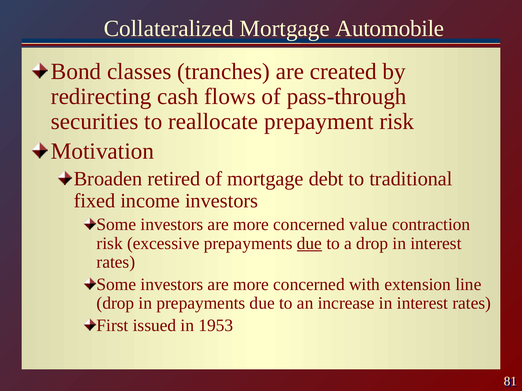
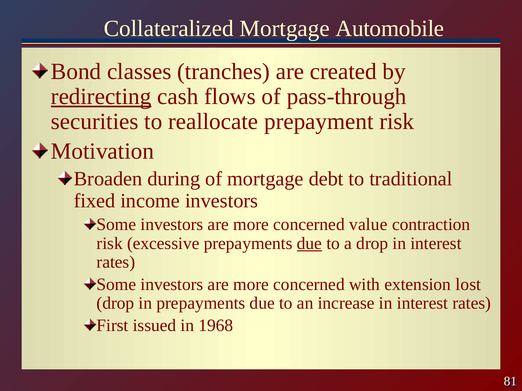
redirecting underline: none -> present
retired: retired -> during
line: line -> lost
1953: 1953 -> 1968
